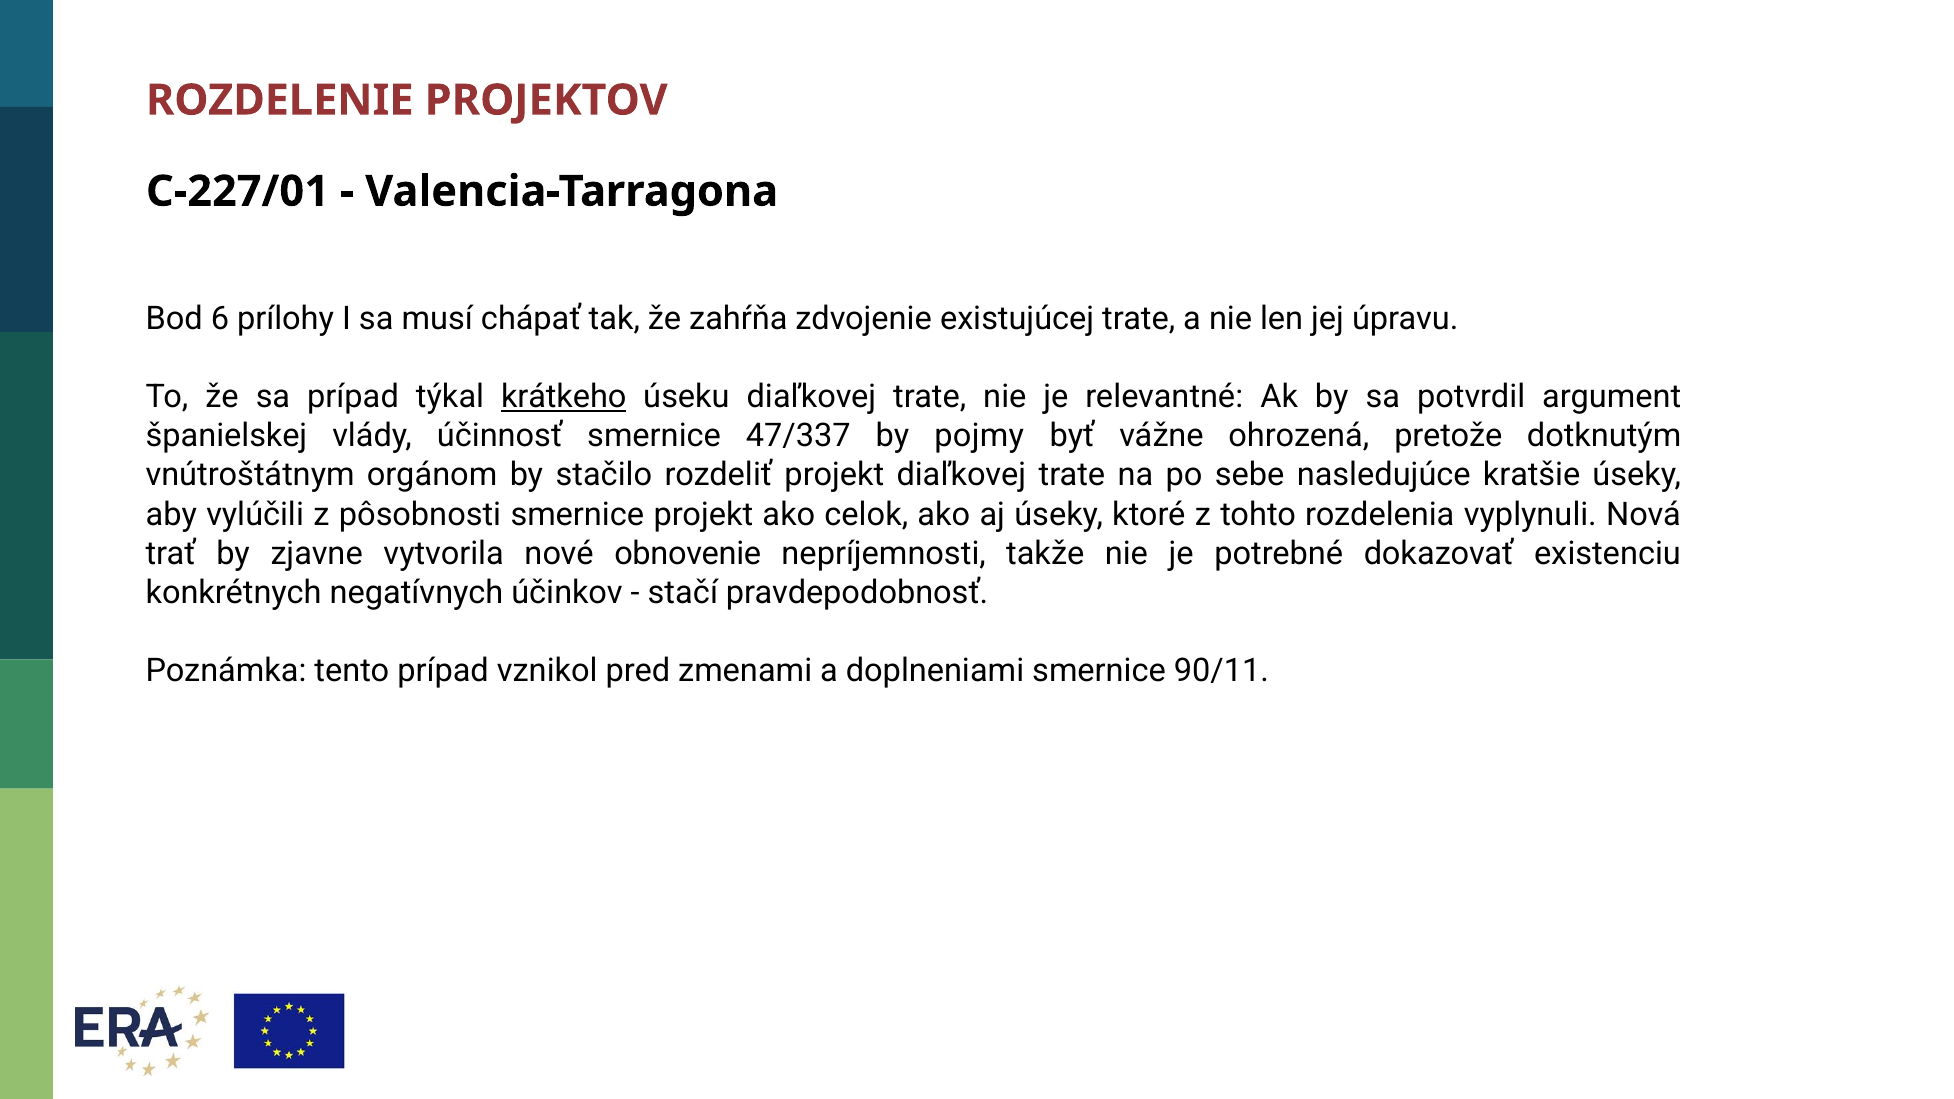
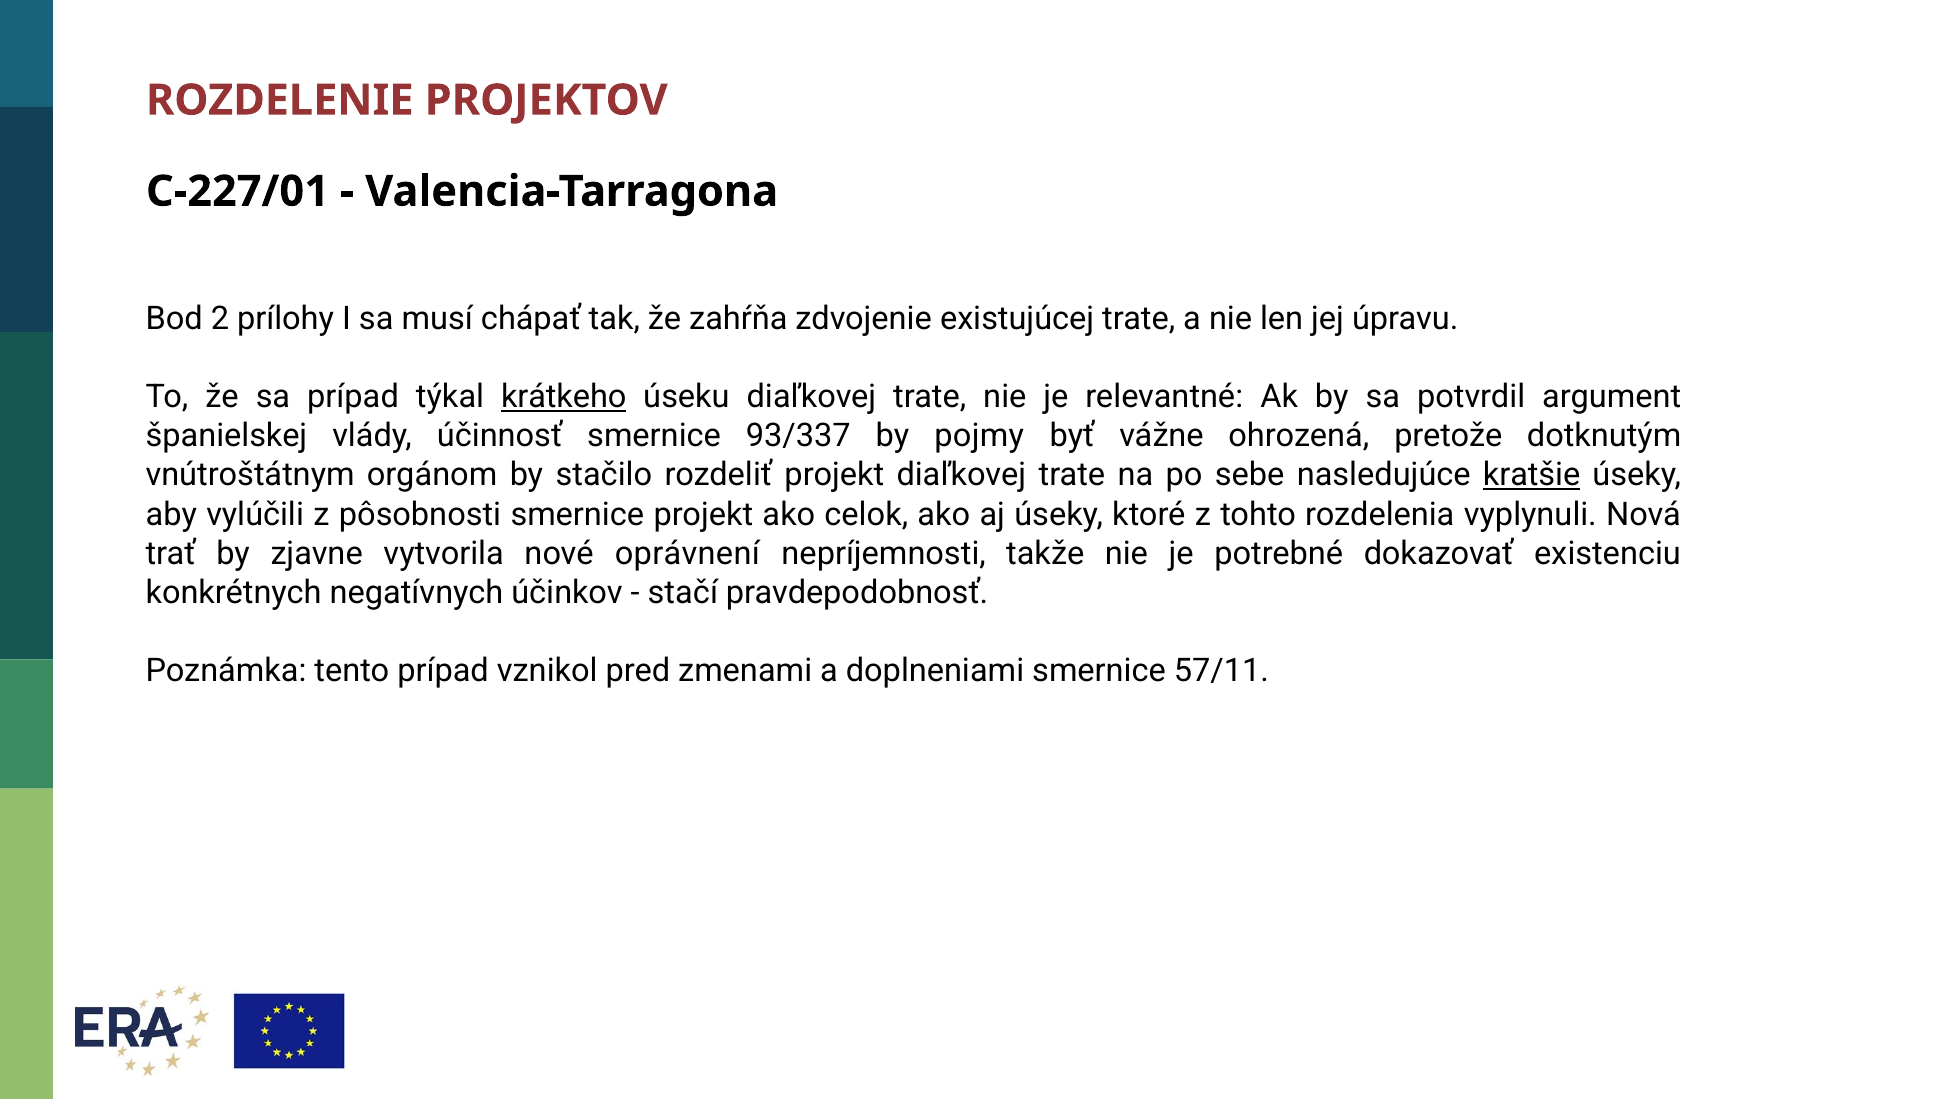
6: 6 -> 2
47/337: 47/337 -> 93/337
kratšie underline: none -> present
obnovenie: obnovenie -> oprávnení
90/11: 90/11 -> 57/11
